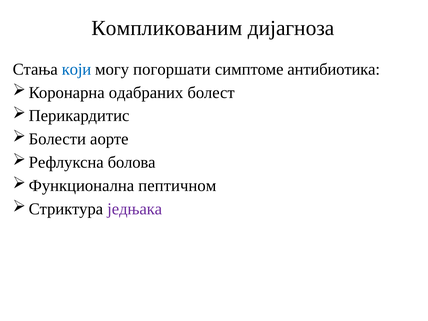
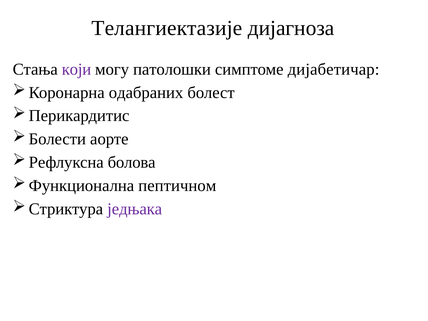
Компликованим: Компликованим -> Телангиектазије
који colour: blue -> purple
погоршати: погоршати -> патолошки
антибиотика: антибиотика -> дијабетичар
